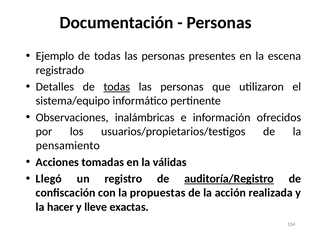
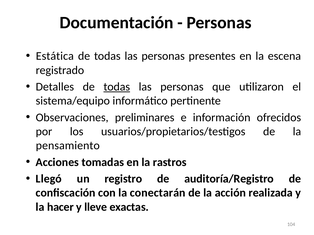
Ejemplo: Ejemplo -> Estática
inalámbricas: inalámbricas -> preliminares
válidas: válidas -> rastros
auditoría/Registro underline: present -> none
propuestas: propuestas -> conectarán
